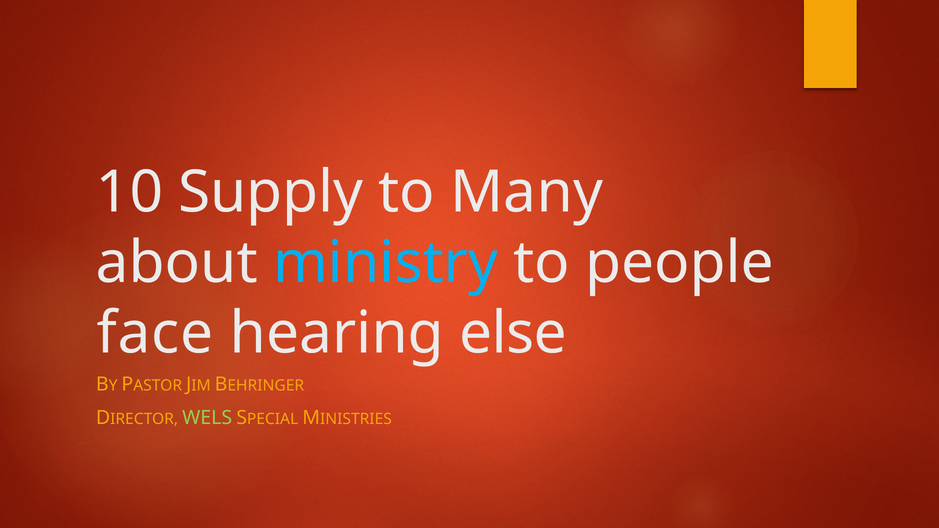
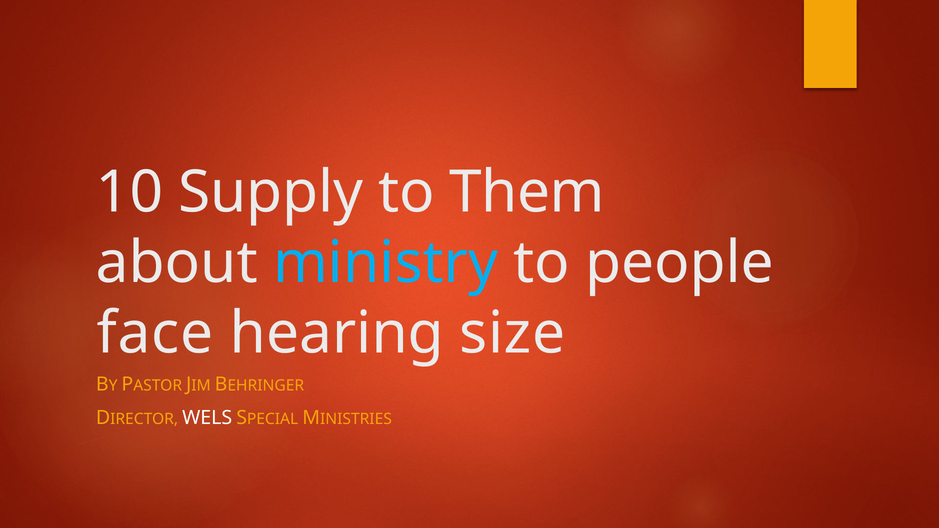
Many: Many -> Them
else: else -> size
WELS colour: light green -> white
